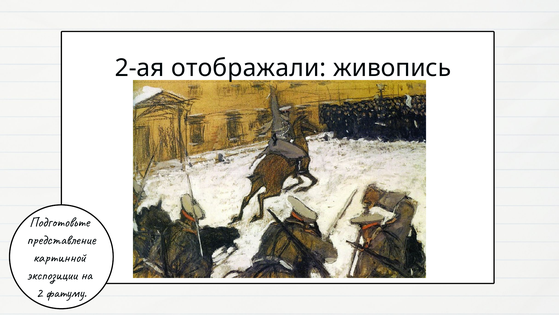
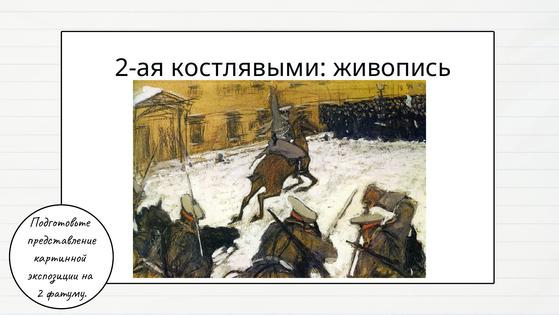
отображали: отображали -> костлявыми
